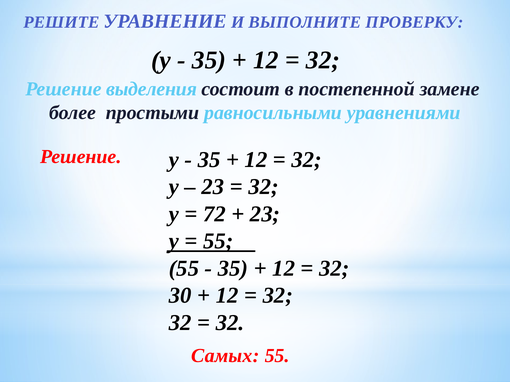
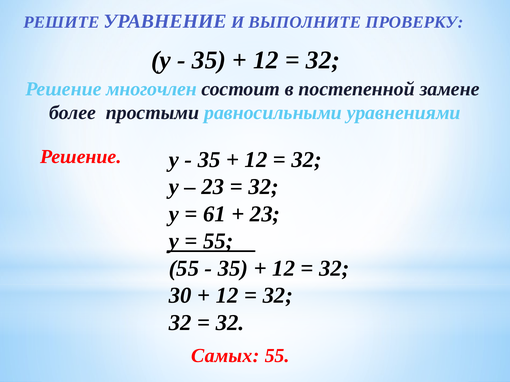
выделения: выделения -> многочлен
72: 72 -> 61
